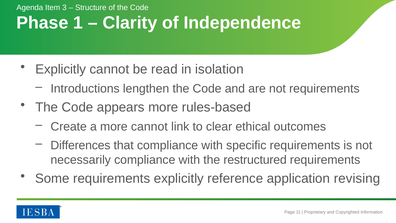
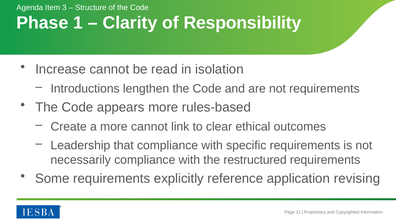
Independence: Independence -> Responsibility
Explicitly at (61, 69): Explicitly -> Increase
Differences: Differences -> Leadership
